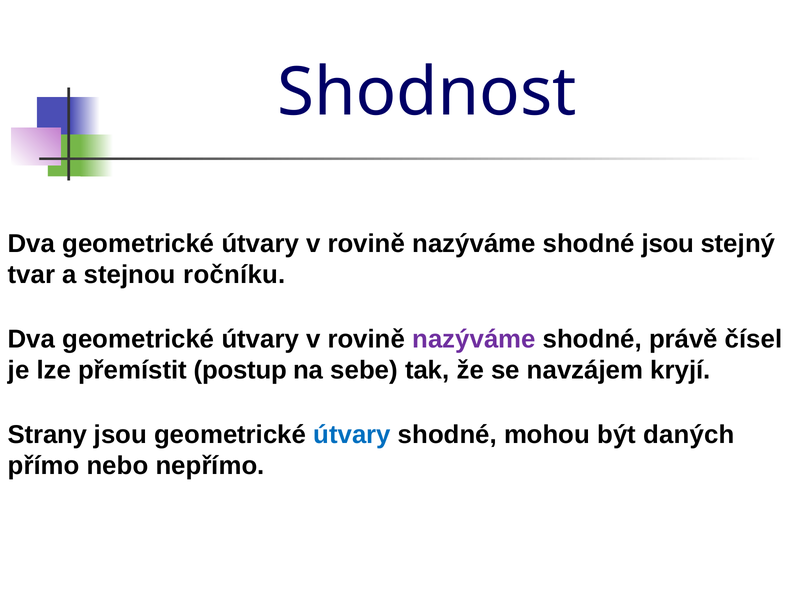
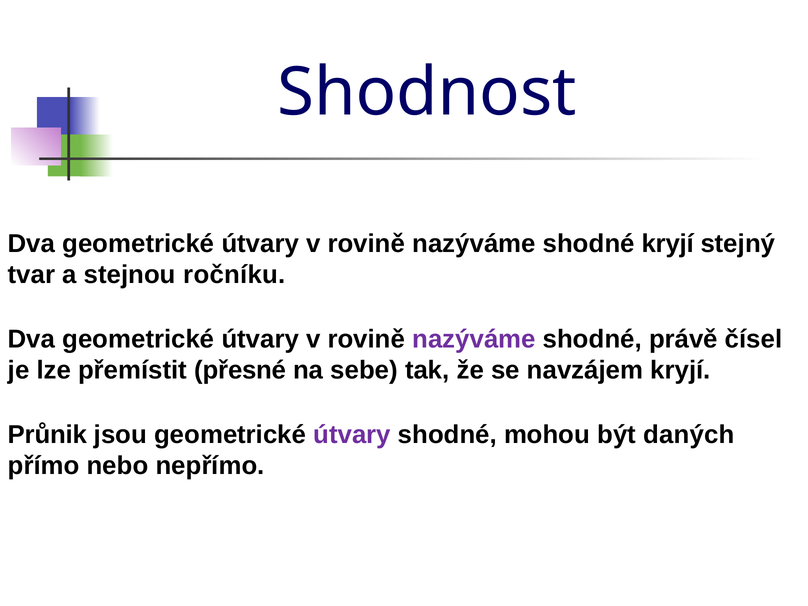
shodné jsou: jsou -> kryjí
postup: postup -> přesné
Strany: Strany -> Průnik
útvary at (352, 435) colour: blue -> purple
